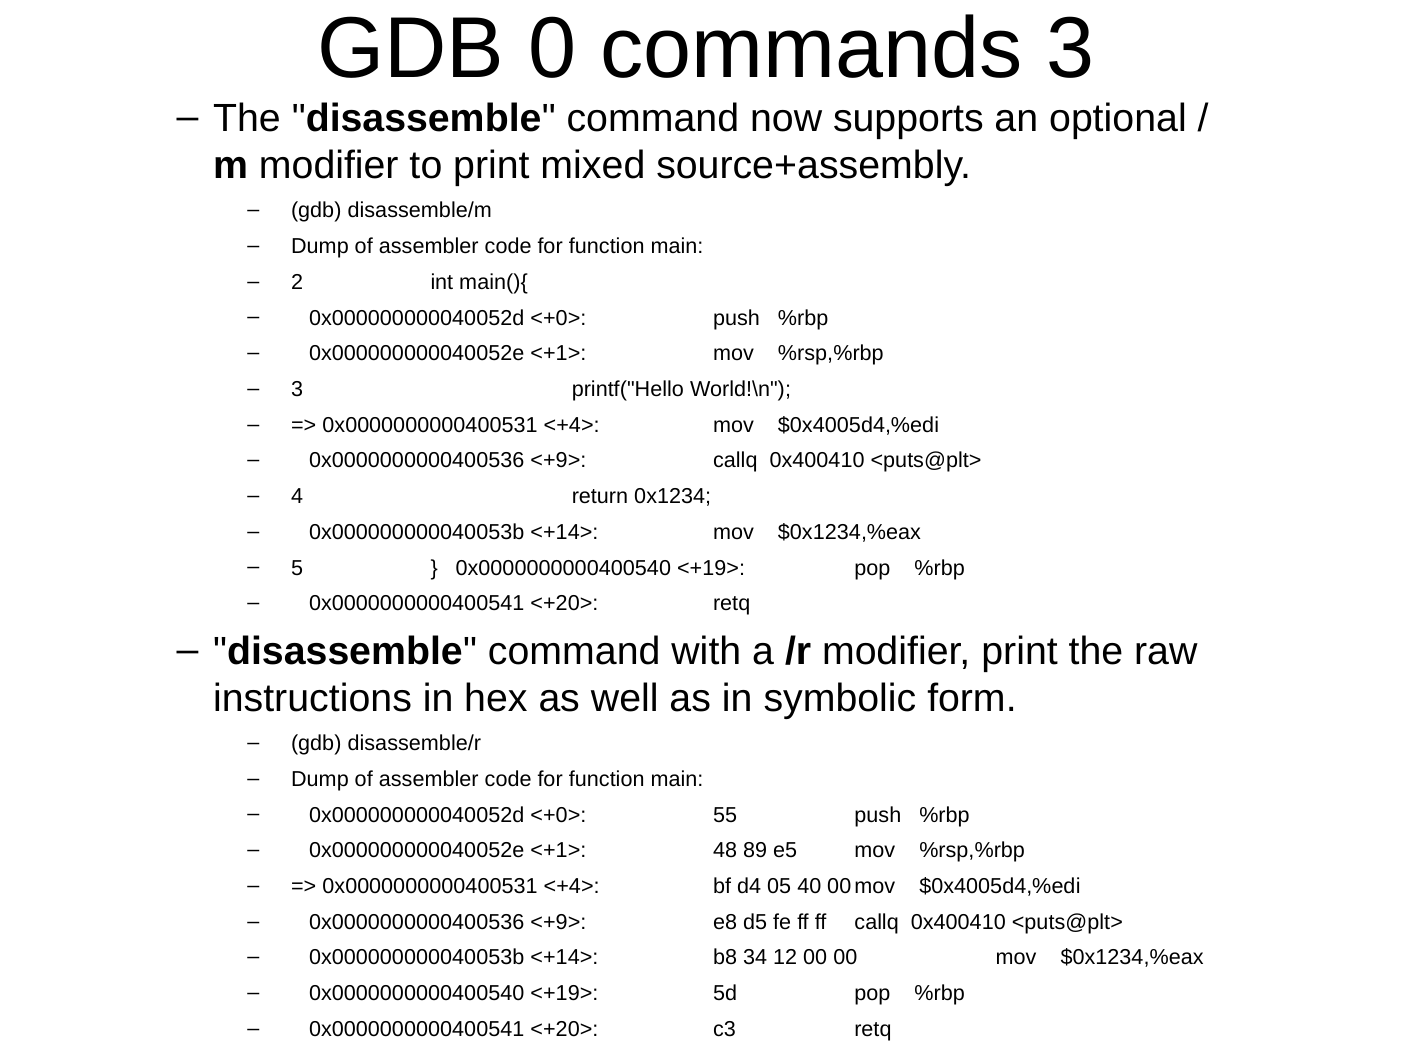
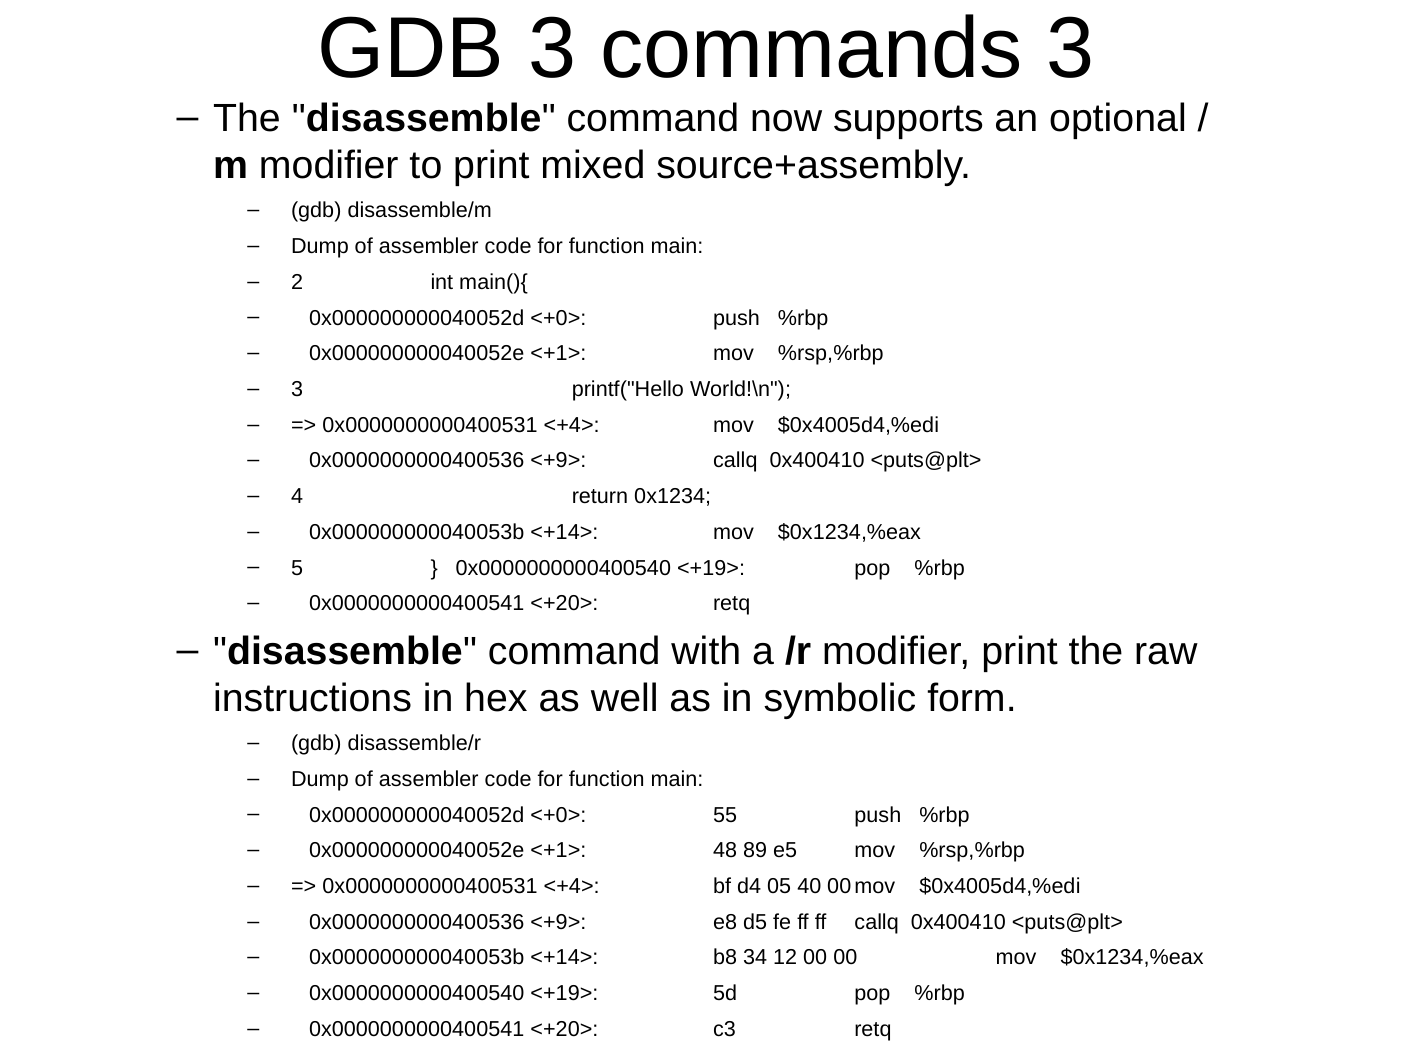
GDB 0: 0 -> 3
